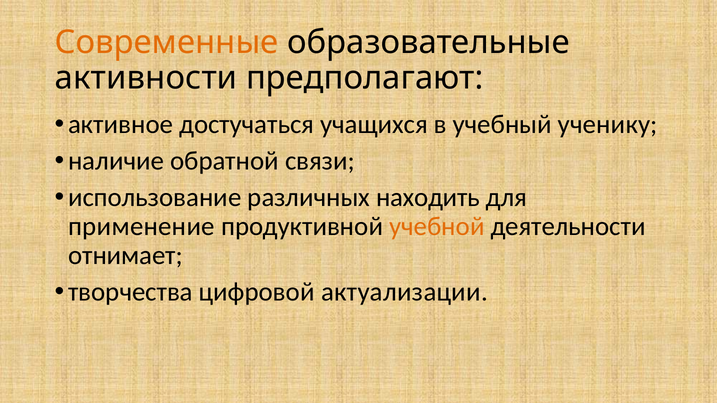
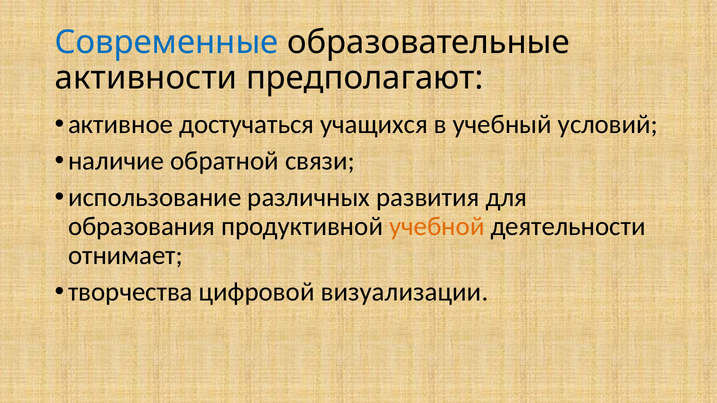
Современные colour: orange -> blue
ученику: ученику -> условий
находить: находить -> развития
применение: применение -> образования
актуализации: актуализации -> визуализации
